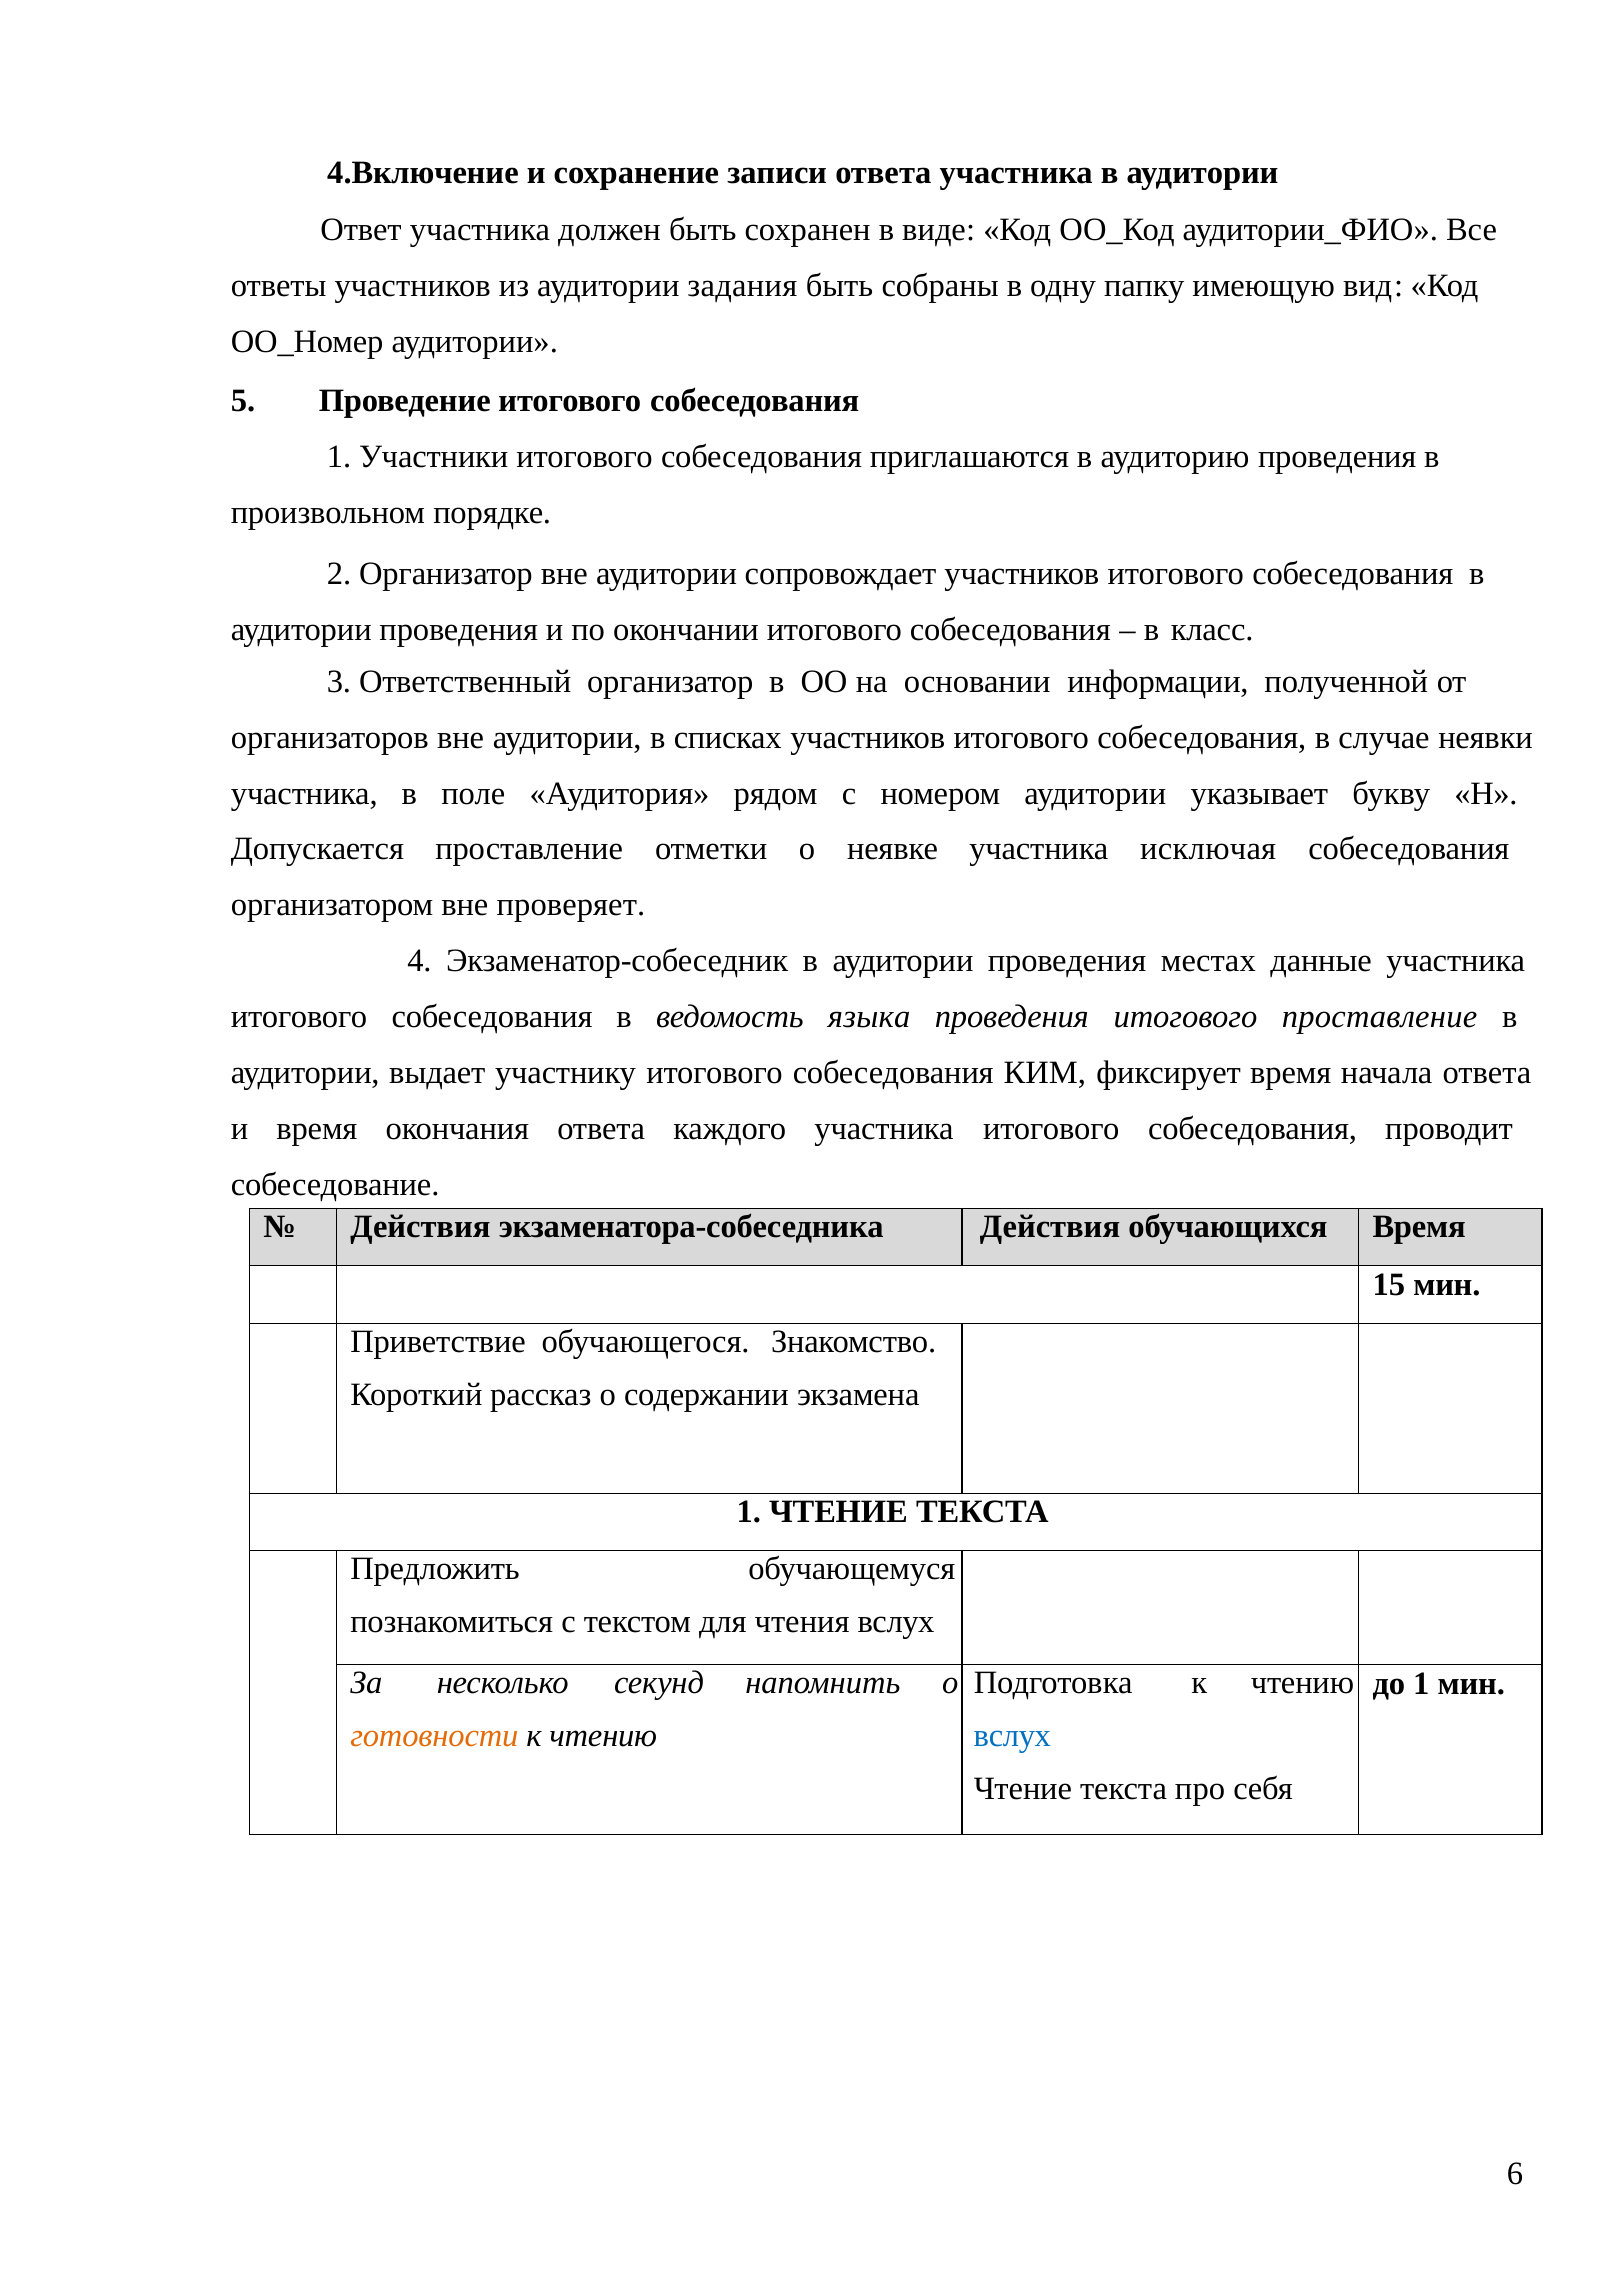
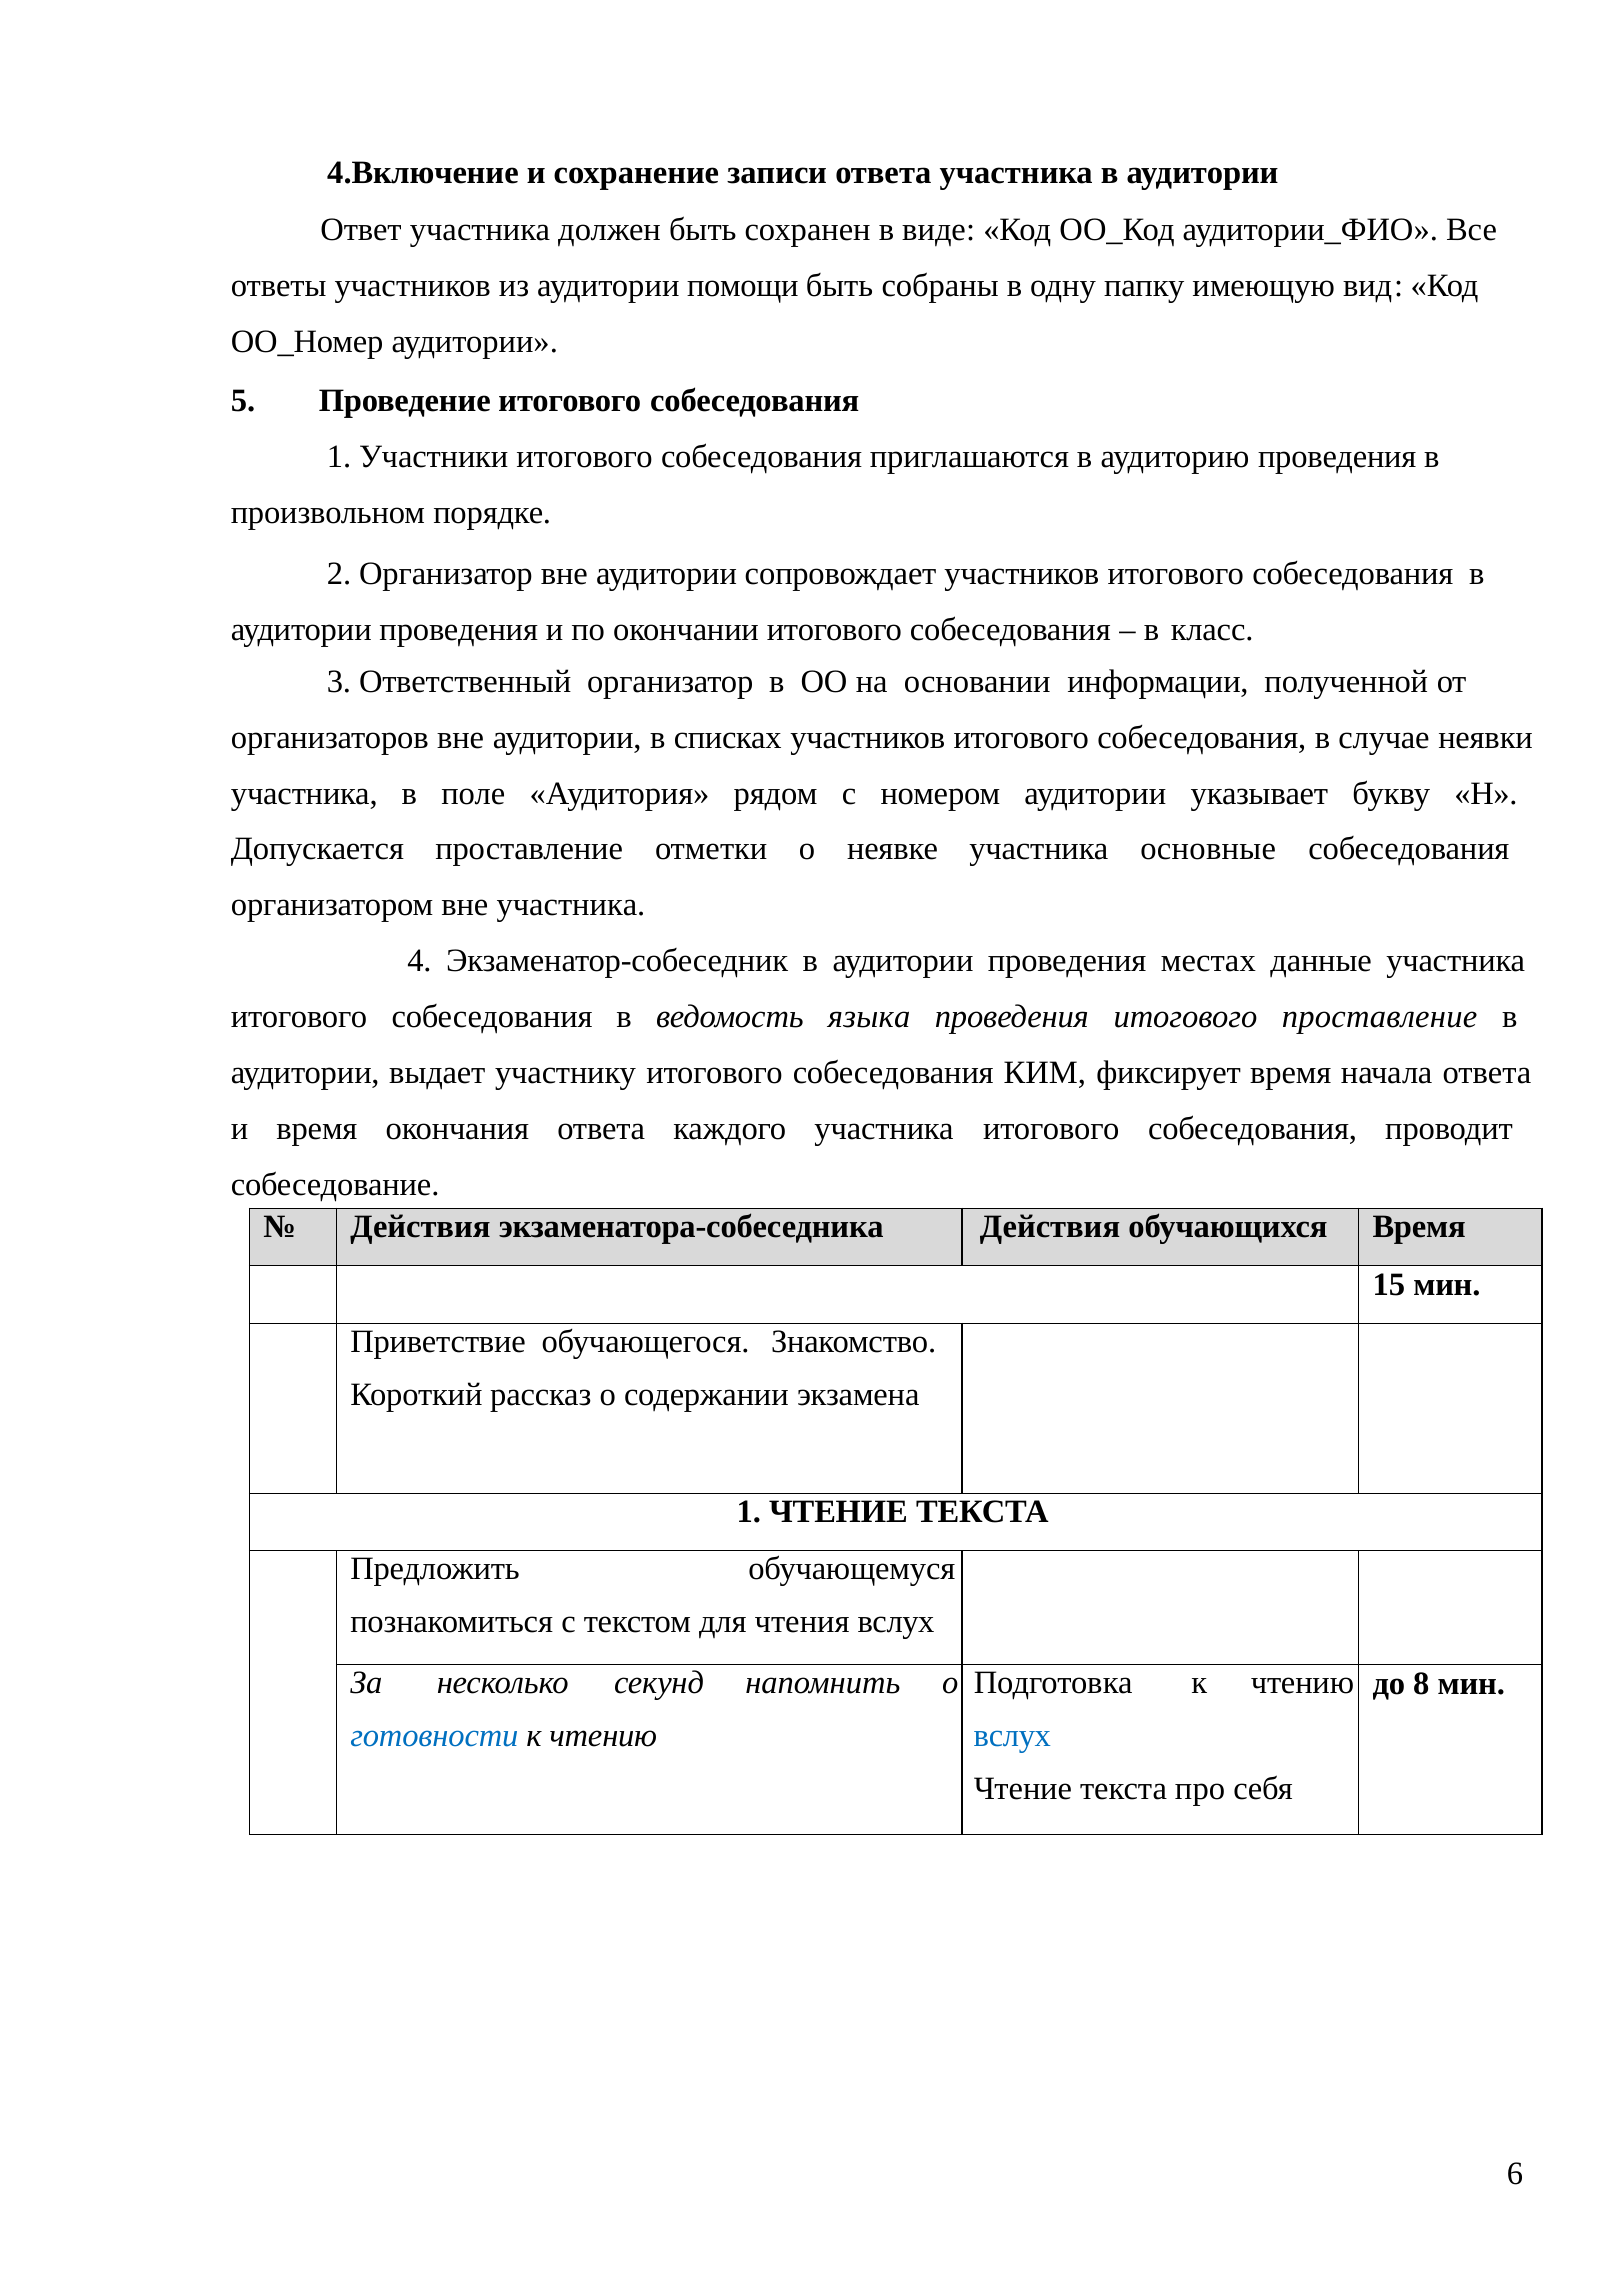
задания: задания -> помощи
исключая: исключая -> основные
вне проверяет: проверяет -> участника
до 1: 1 -> 8
готовности colour: orange -> blue
